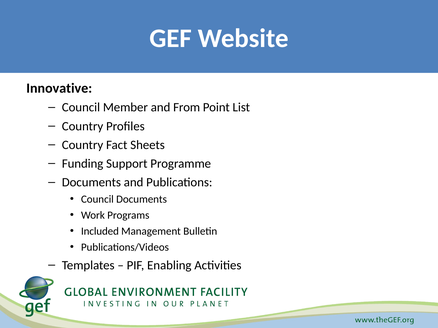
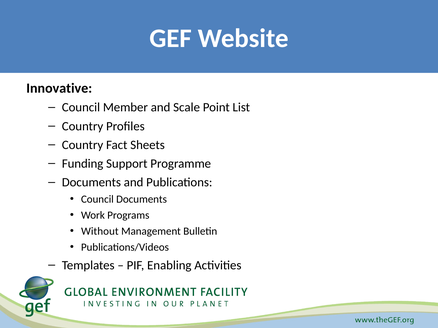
From: From -> Scale
Included: Included -> Without
